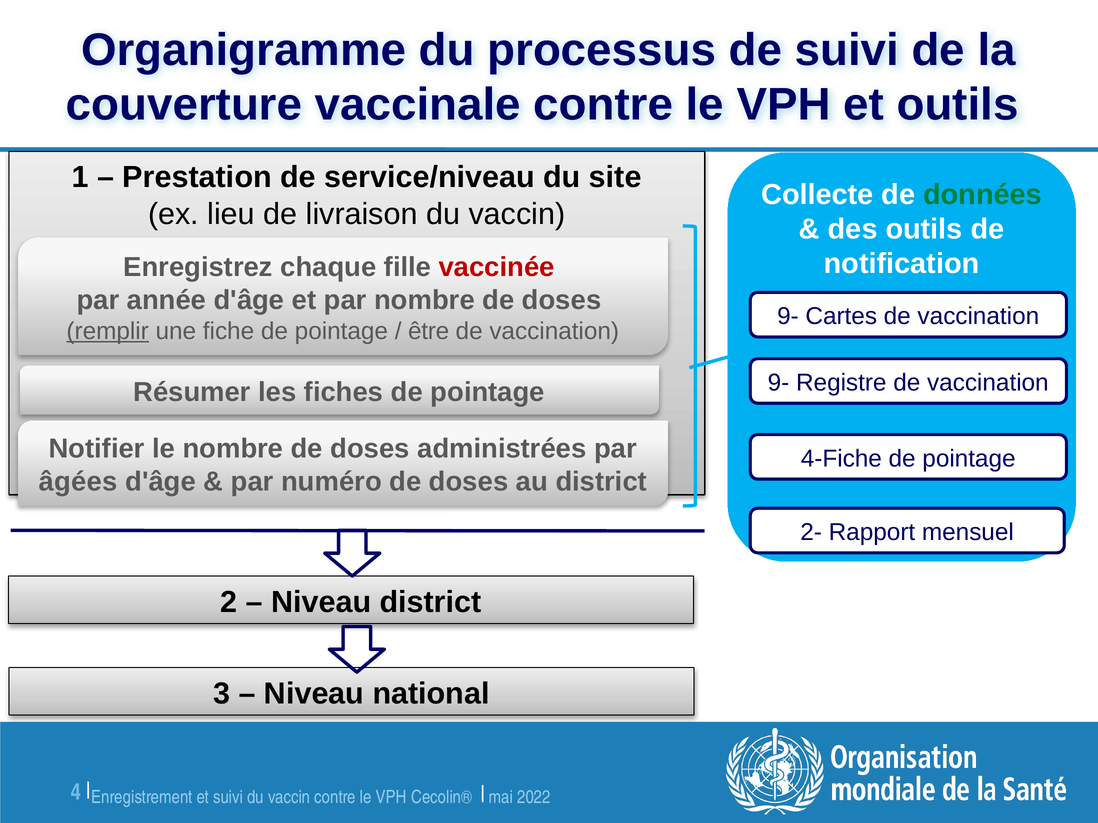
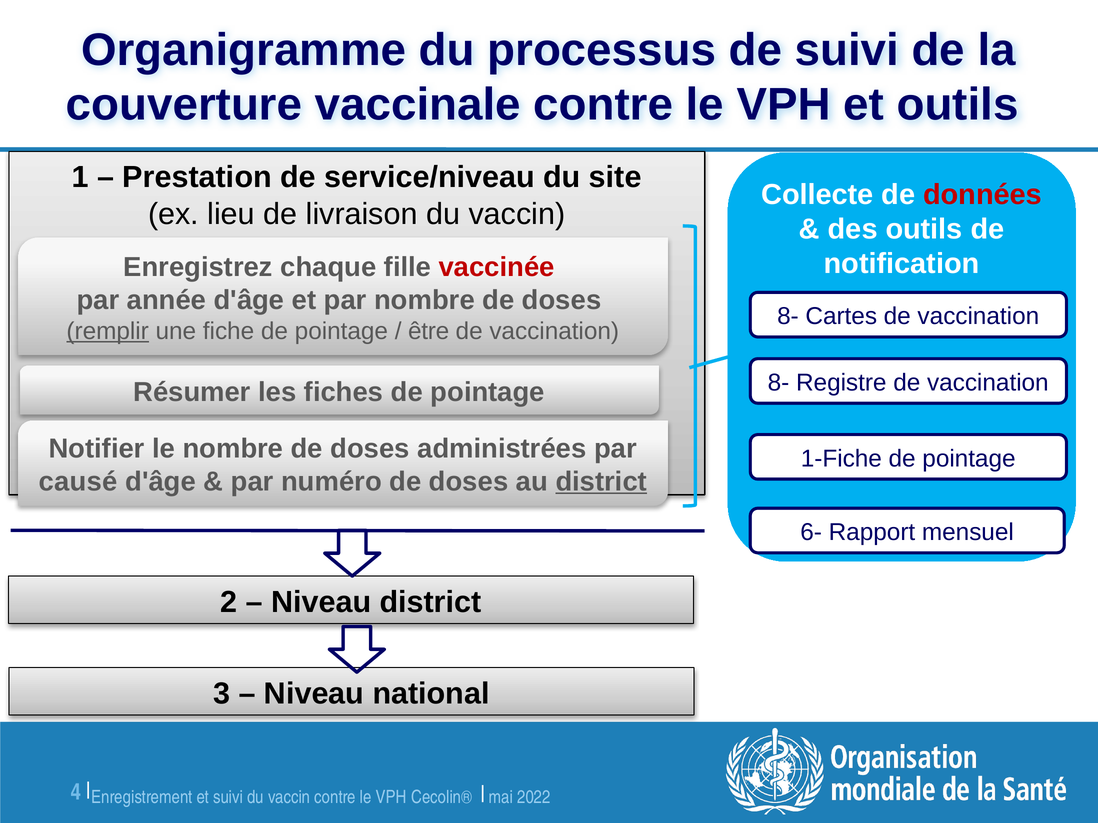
données colour: green -> red
9- at (788, 317): 9- -> 8-
9- at (779, 383): 9- -> 8-
4-Fiche: 4-Fiche -> 1-Fiche
âgées: âgées -> causé
district at (601, 482) underline: none -> present
2-: 2- -> 6-
